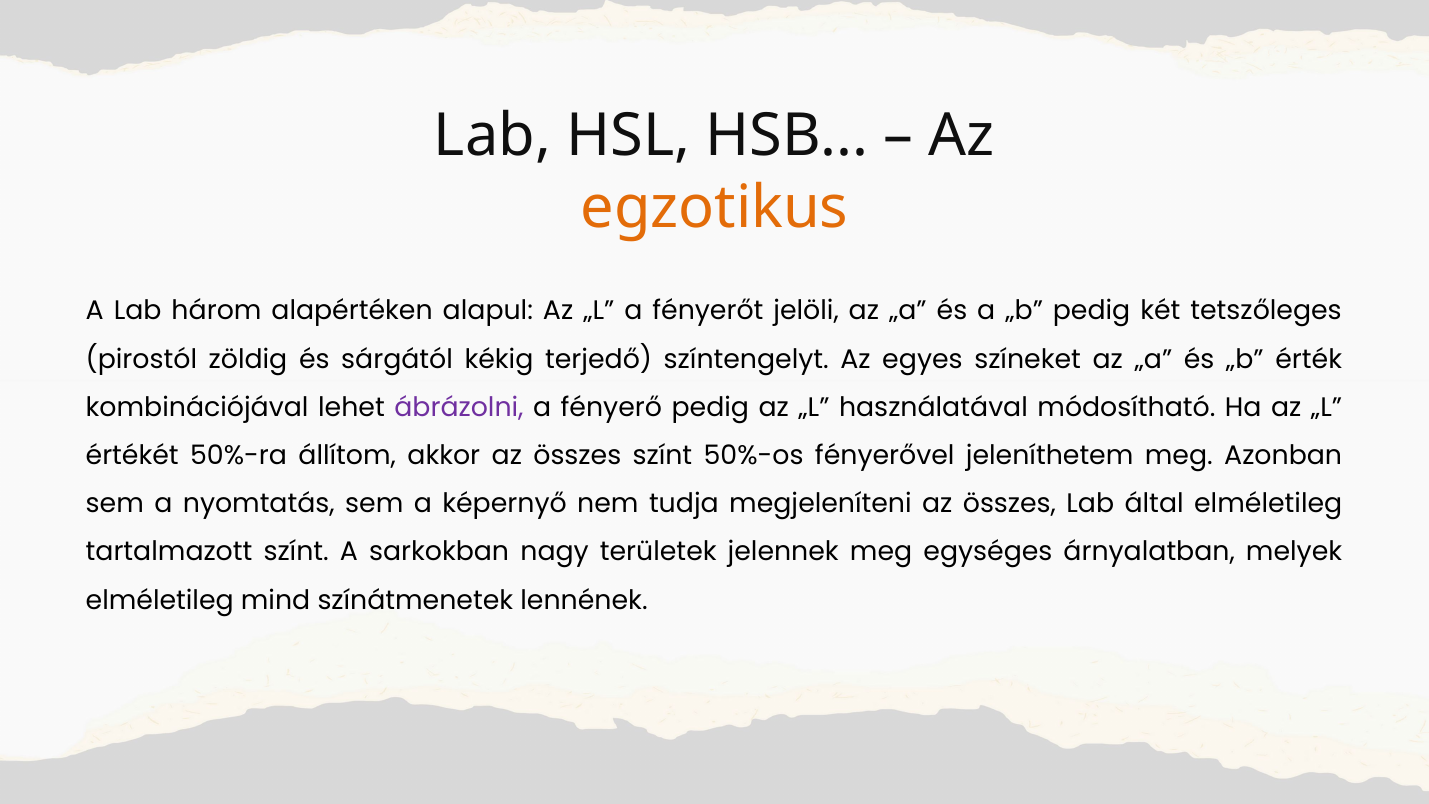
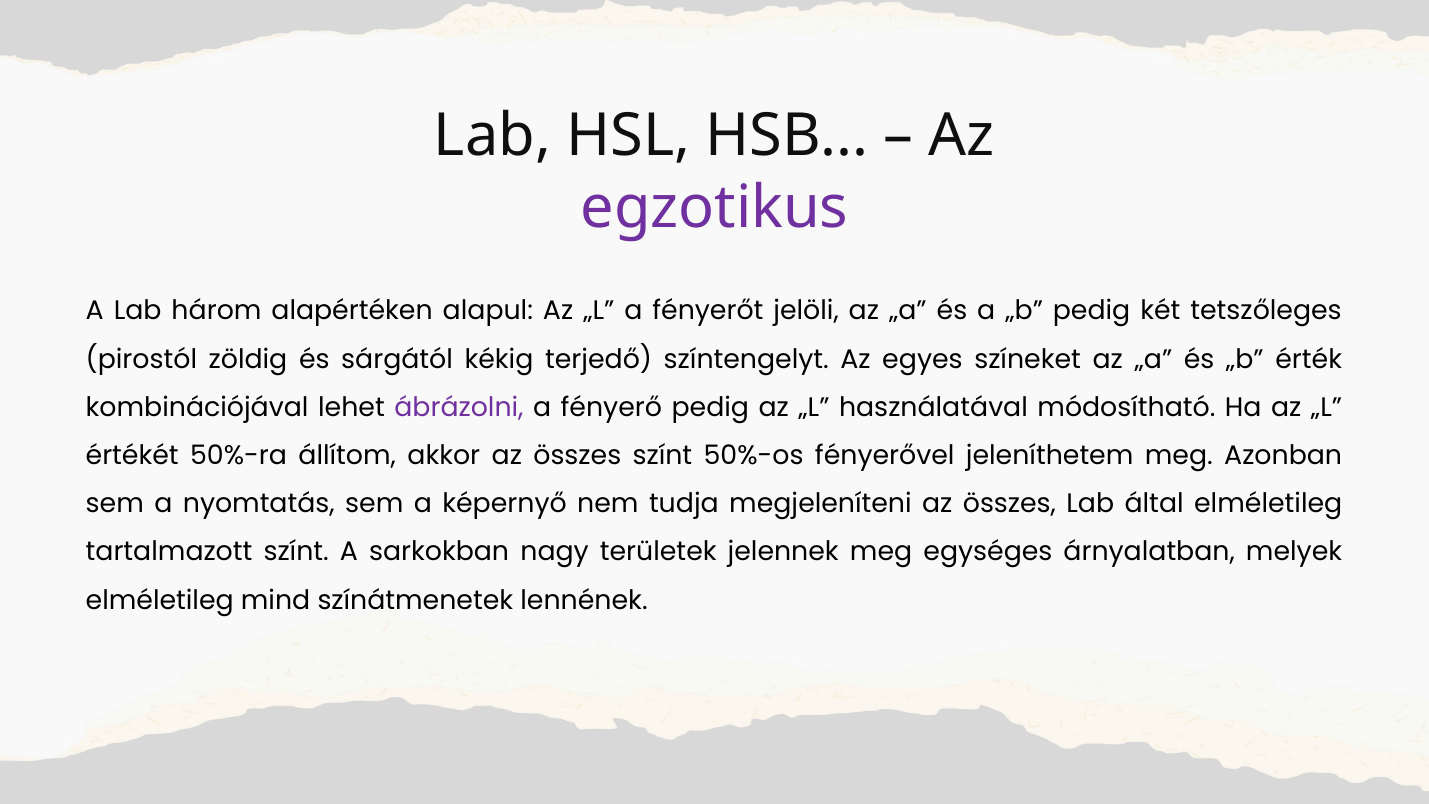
egzotikus colour: orange -> purple
